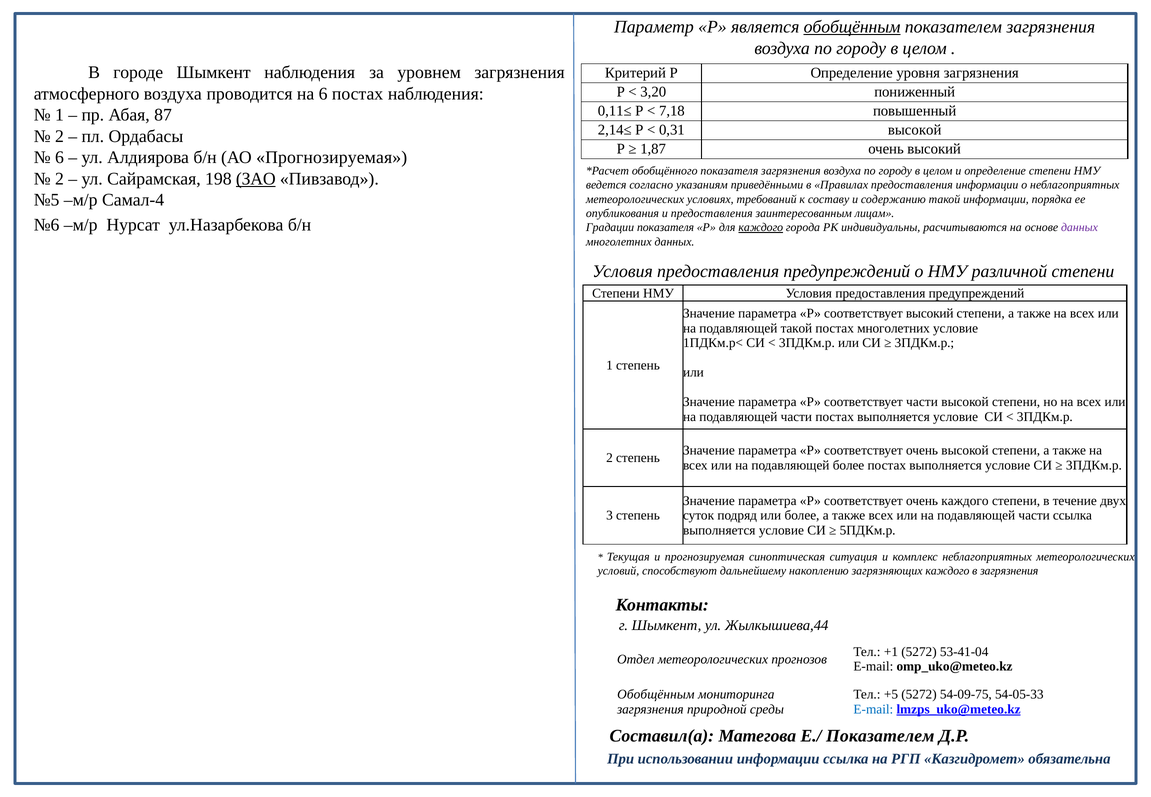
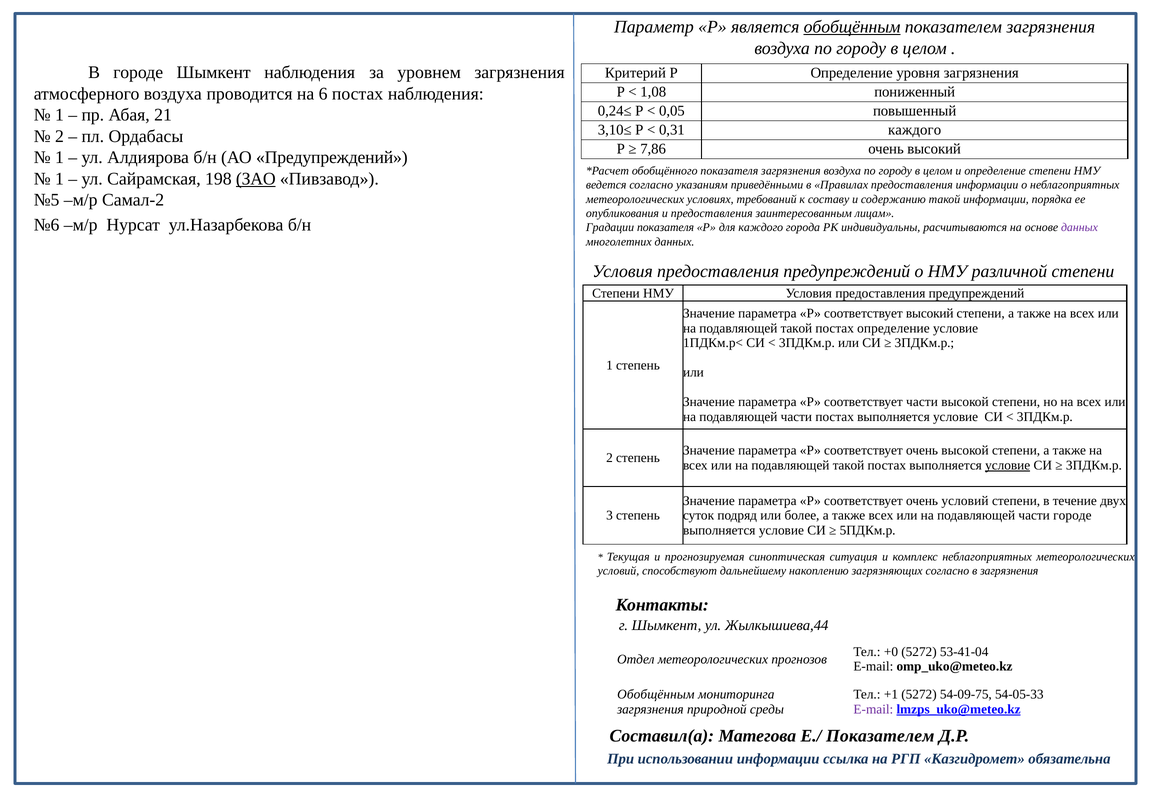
3,20: 3,20 -> 1,08
0,11≤: 0,11≤ -> 0,24≤
7,18: 7,18 -> 0,05
87: 87 -> 21
2,14≤: 2,14≤ -> 3,10≤
0,31 высокой: высокой -> каждого
1,87: 1,87 -> 7,86
6 at (59, 157): 6 -> 1
АО Прогнозируемая: Прогнозируемая -> Предупреждений
2 at (59, 179): 2 -> 1
Самал-4: Самал-4 -> Самал-2
каждого at (761, 227) underline: present -> none
постах многолетних: многолетних -> определение
более at (849, 465): более -> такой
условие at (1008, 465) underline: none -> present
очень каждого: каждого -> условий
части ссылка: ссылка -> городе
загрязняющих каждого: каждого -> согласно
+1: +1 -> +0
+5: +5 -> +1
E-mail at (873, 709) colour: blue -> purple
